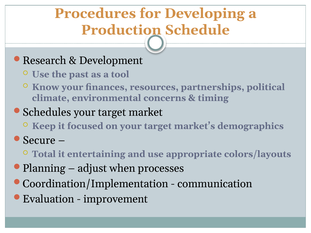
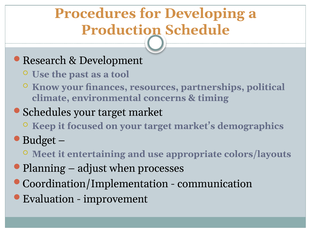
Secure: Secure -> Budget
Total: Total -> Meet
